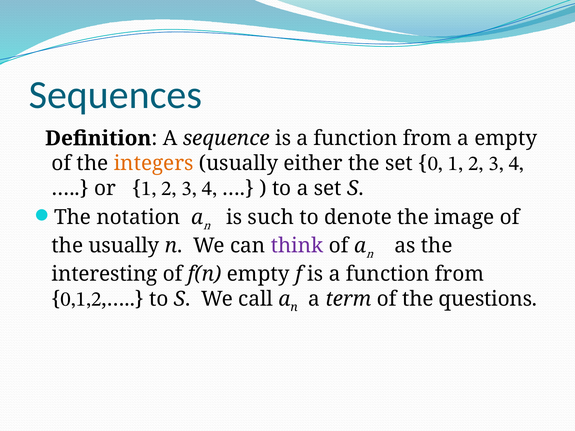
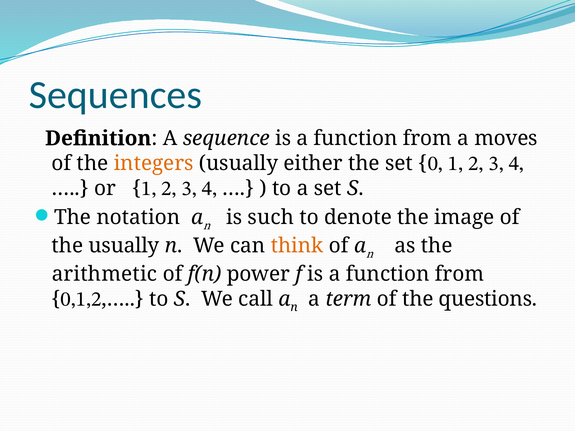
a empty: empty -> moves
think colour: purple -> orange
interesting: interesting -> arithmetic
f(n empty: empty -> power
